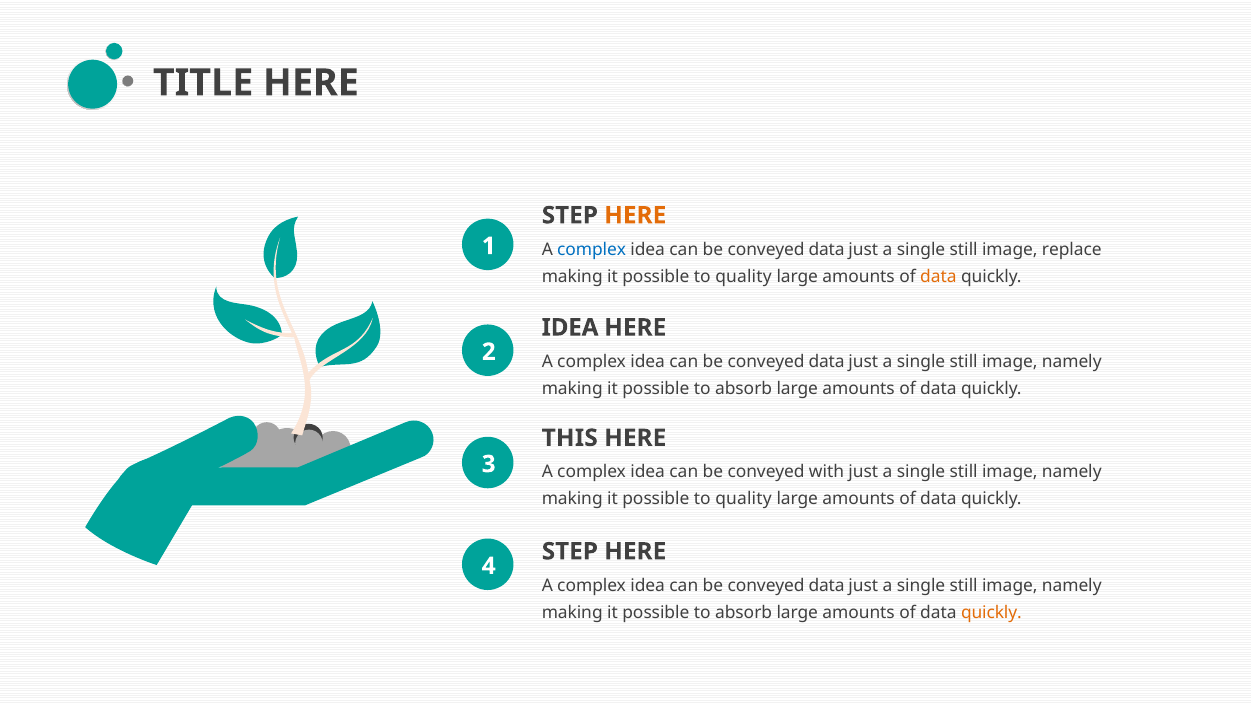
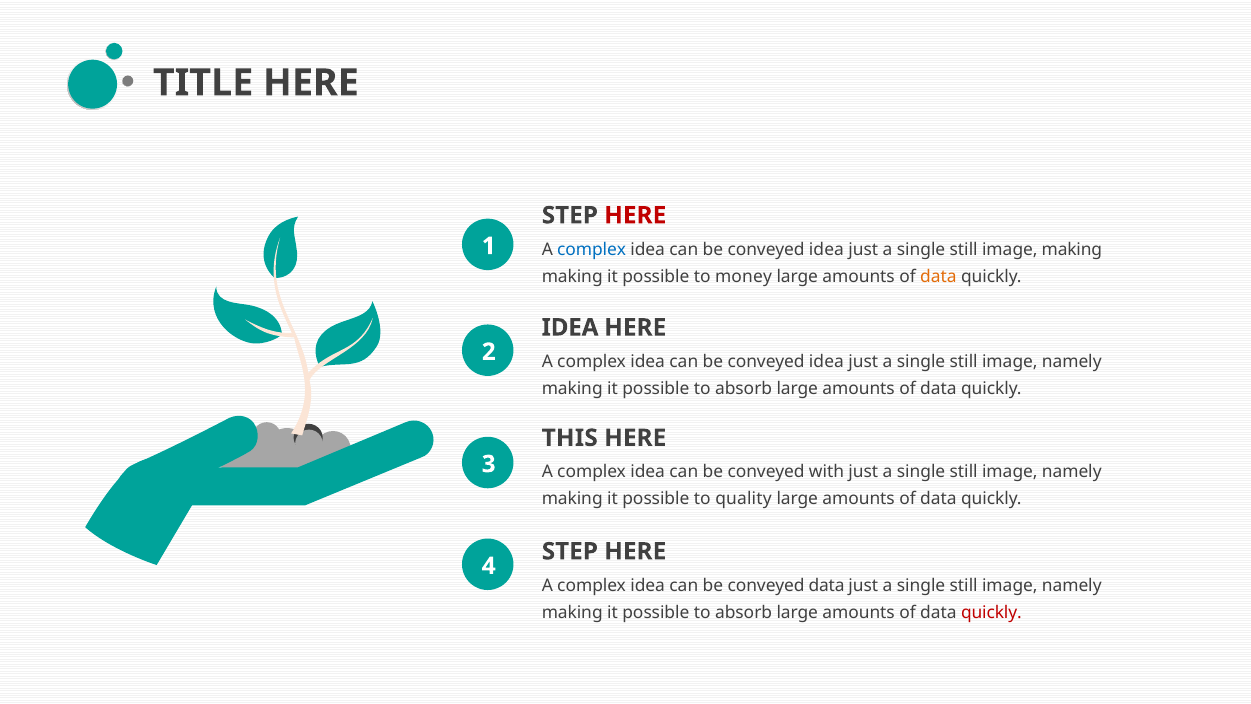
HERE at (635, 215) colour: orange -> red
data at (827, 249): data -> idea
image replace: replace -> making
quality at (743, 277): quality -> money
data at (827, 361): data -> idea
quickly at (991, 612) colour: orange -> red
